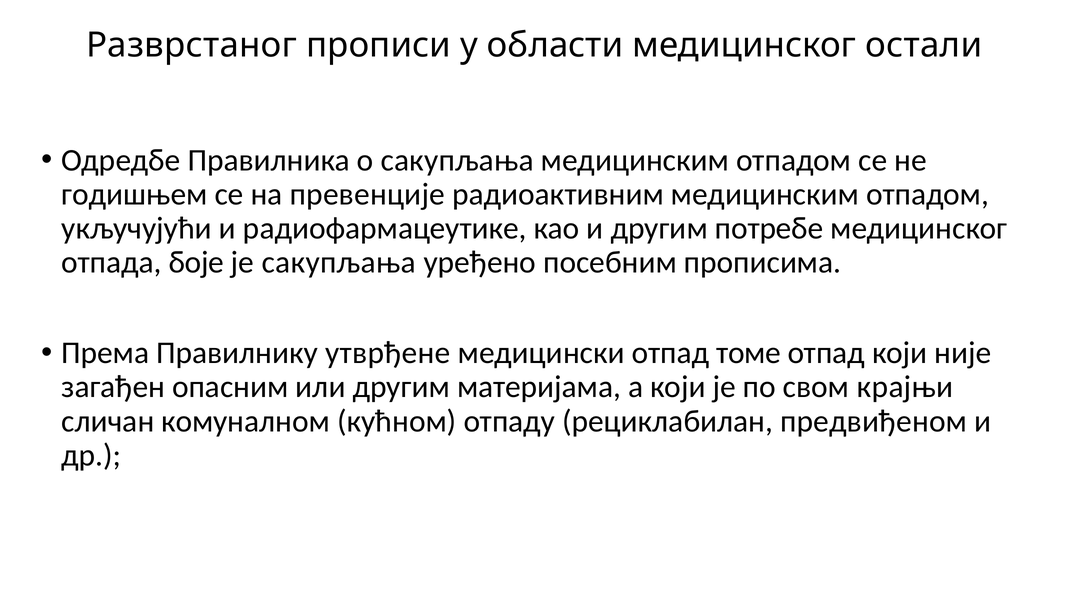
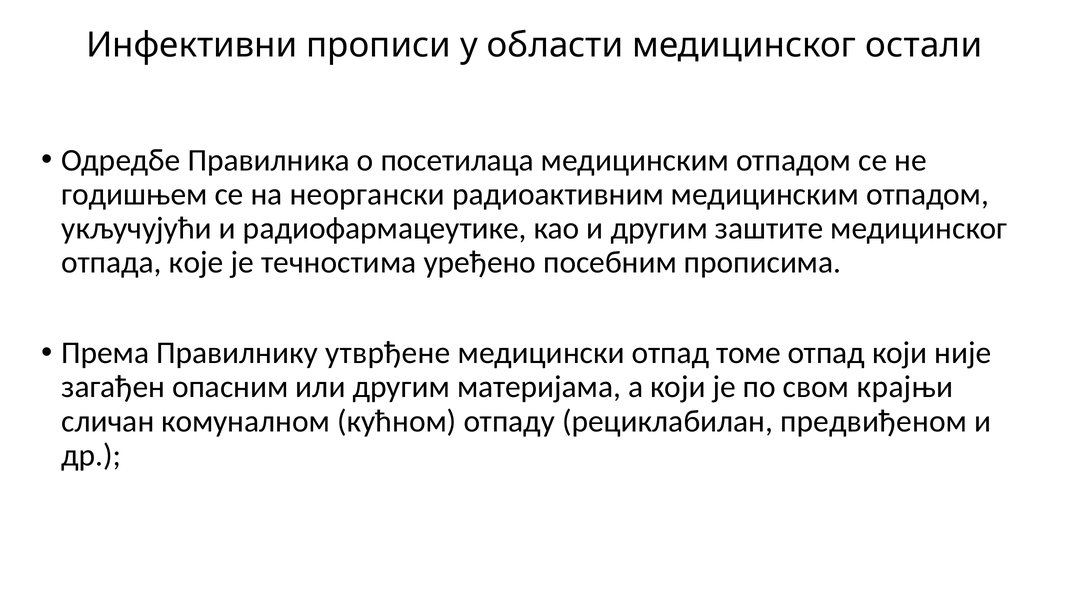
Разврстаног: Разврстаног -> Инфективни
о сакупљања: сакупљања -> посетилаца
превенције: превенције -> неоргански
потребе: потребе -> заштите
боје: боје -> које
је сакупљања: сакупљања -> течностима
